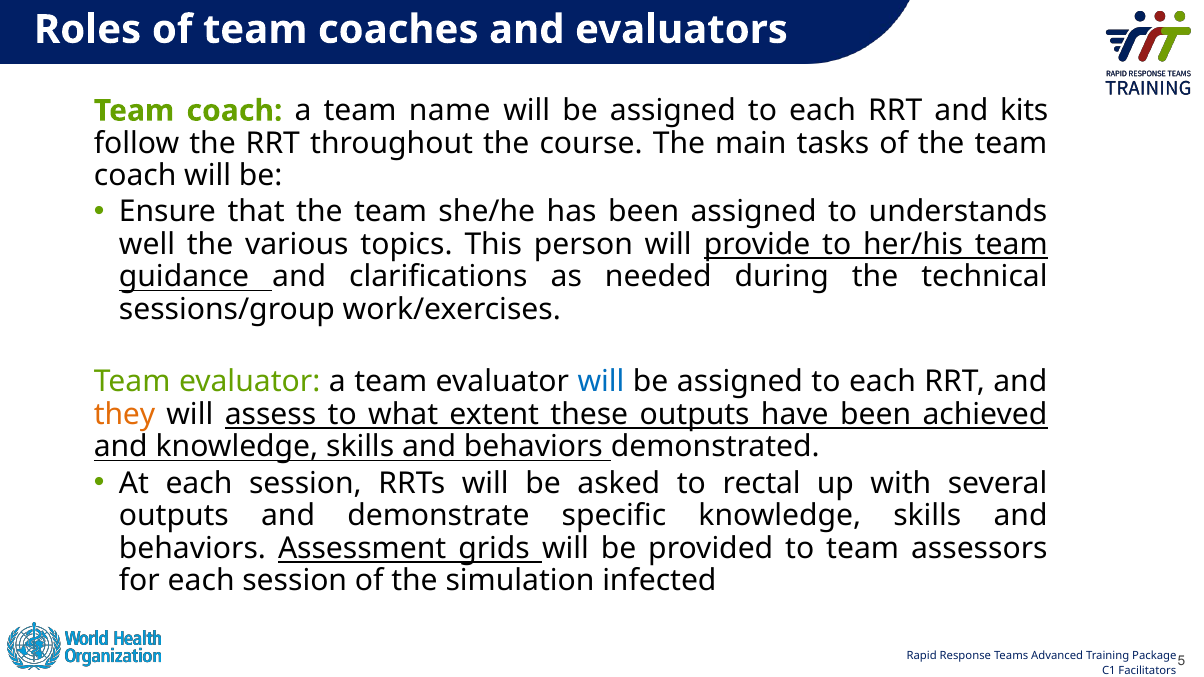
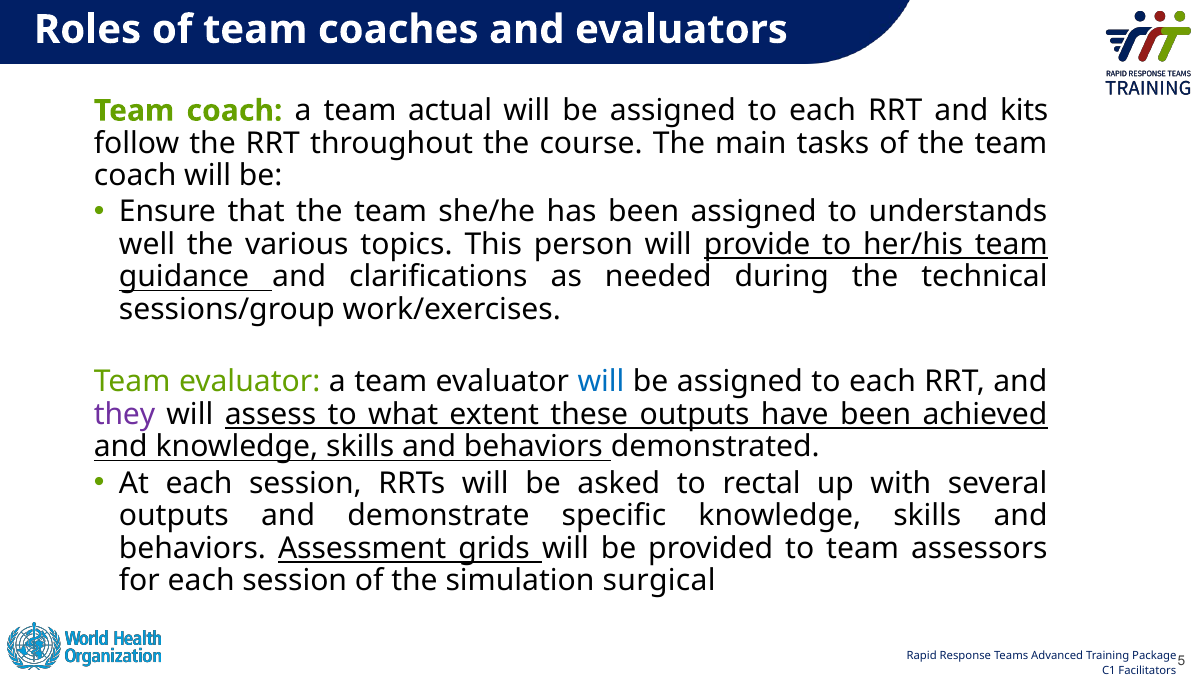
name: name -> actual
they colour: orange -> purple
infected: infected -> surgical
